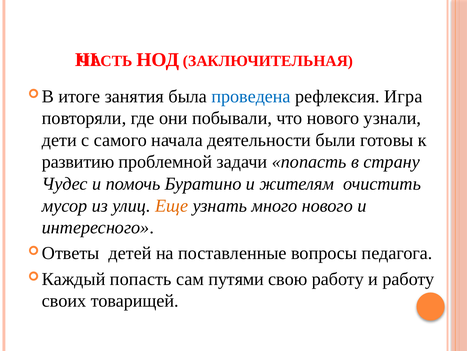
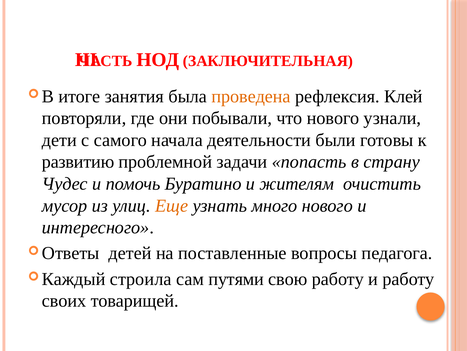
проведена colour: blue -> orange
Игра: Игра -> Клей
попасть at (141, 278): попасть -> строила
